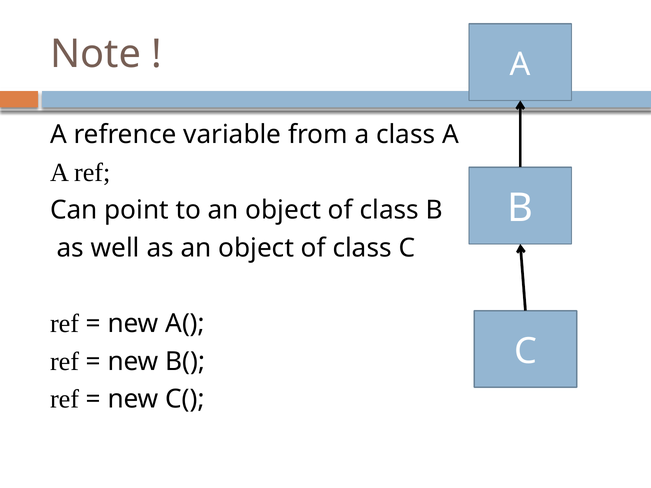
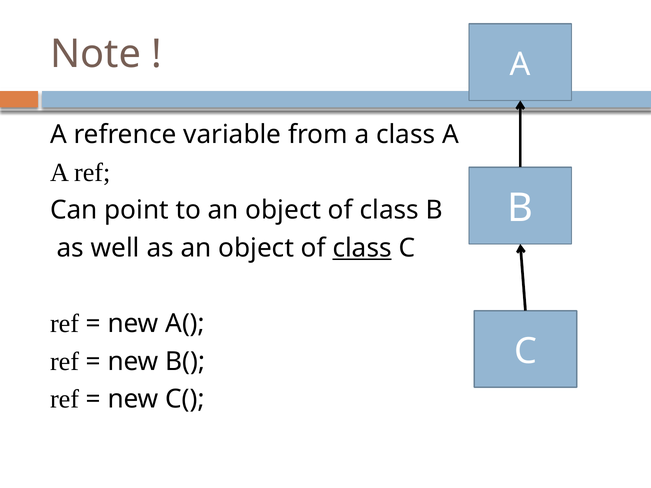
class at (362, 248) underline: none -> present
